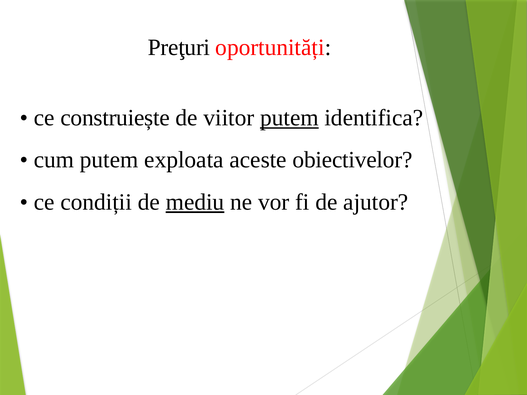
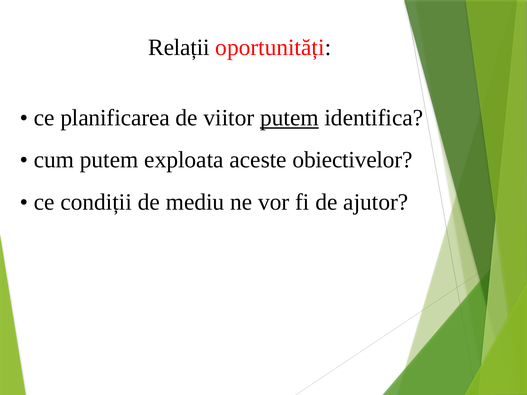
Preţuri: Preţuri -> Relații
construiește: construiește -> planificarea
mediu underline: present -> none
